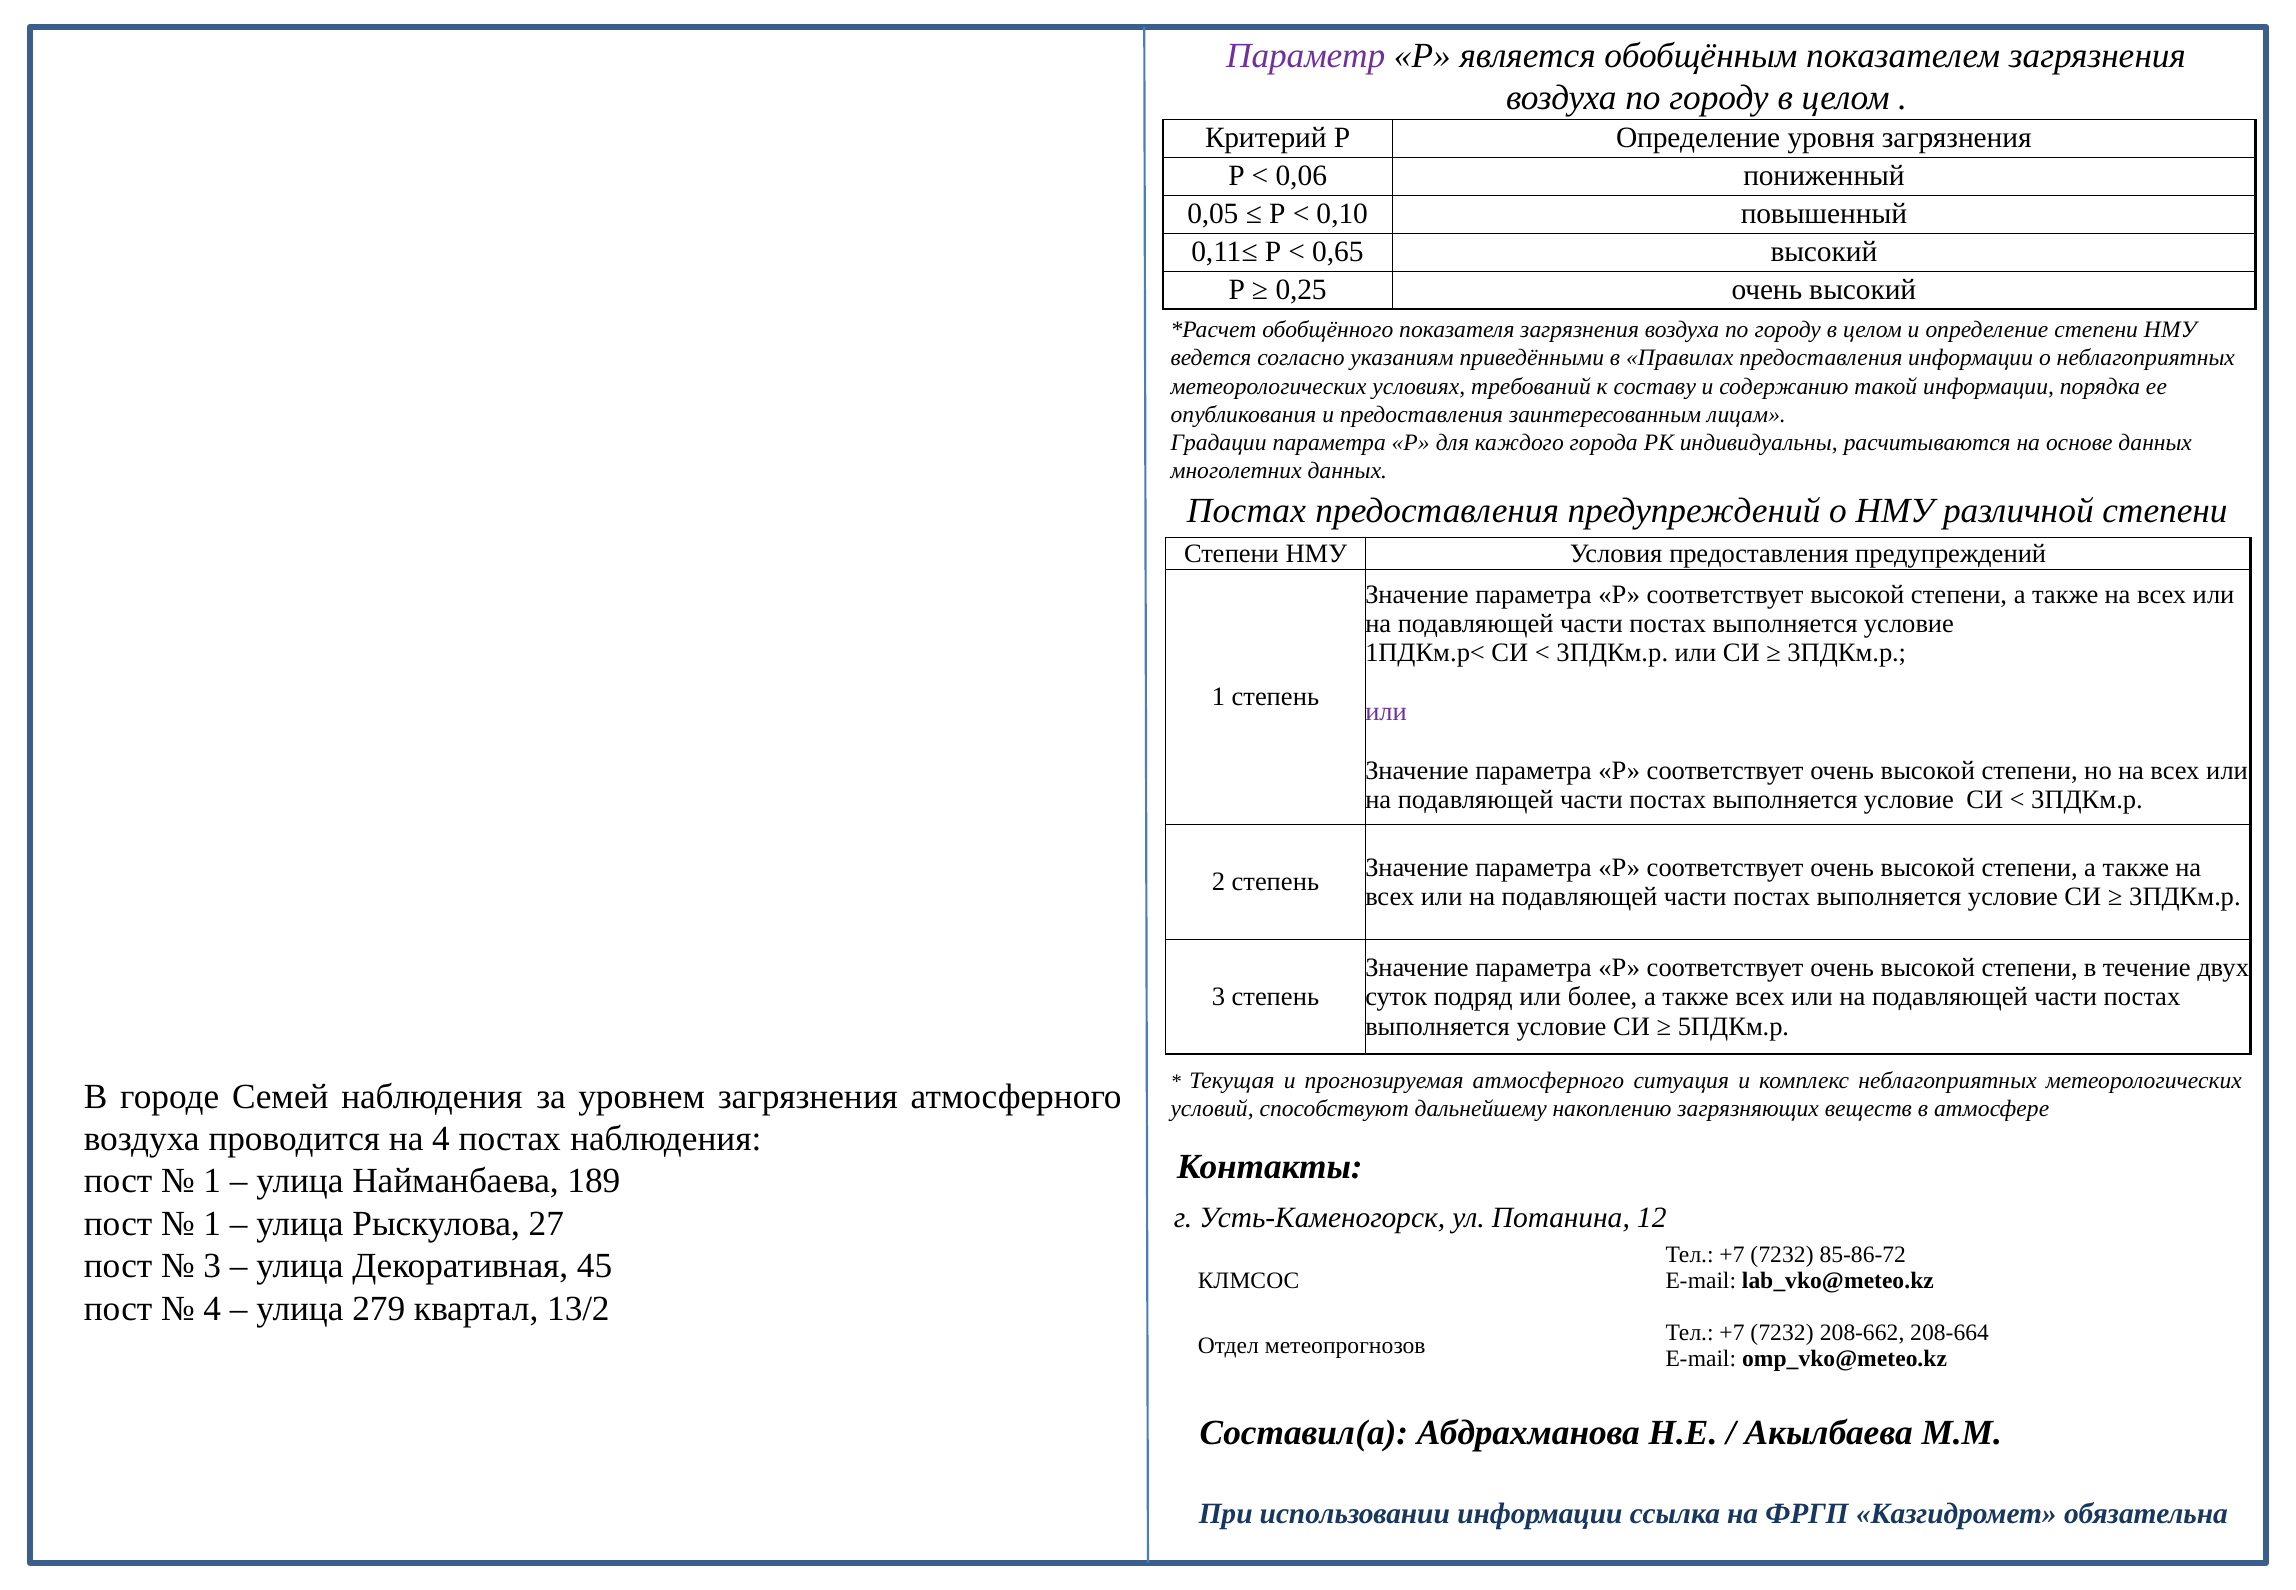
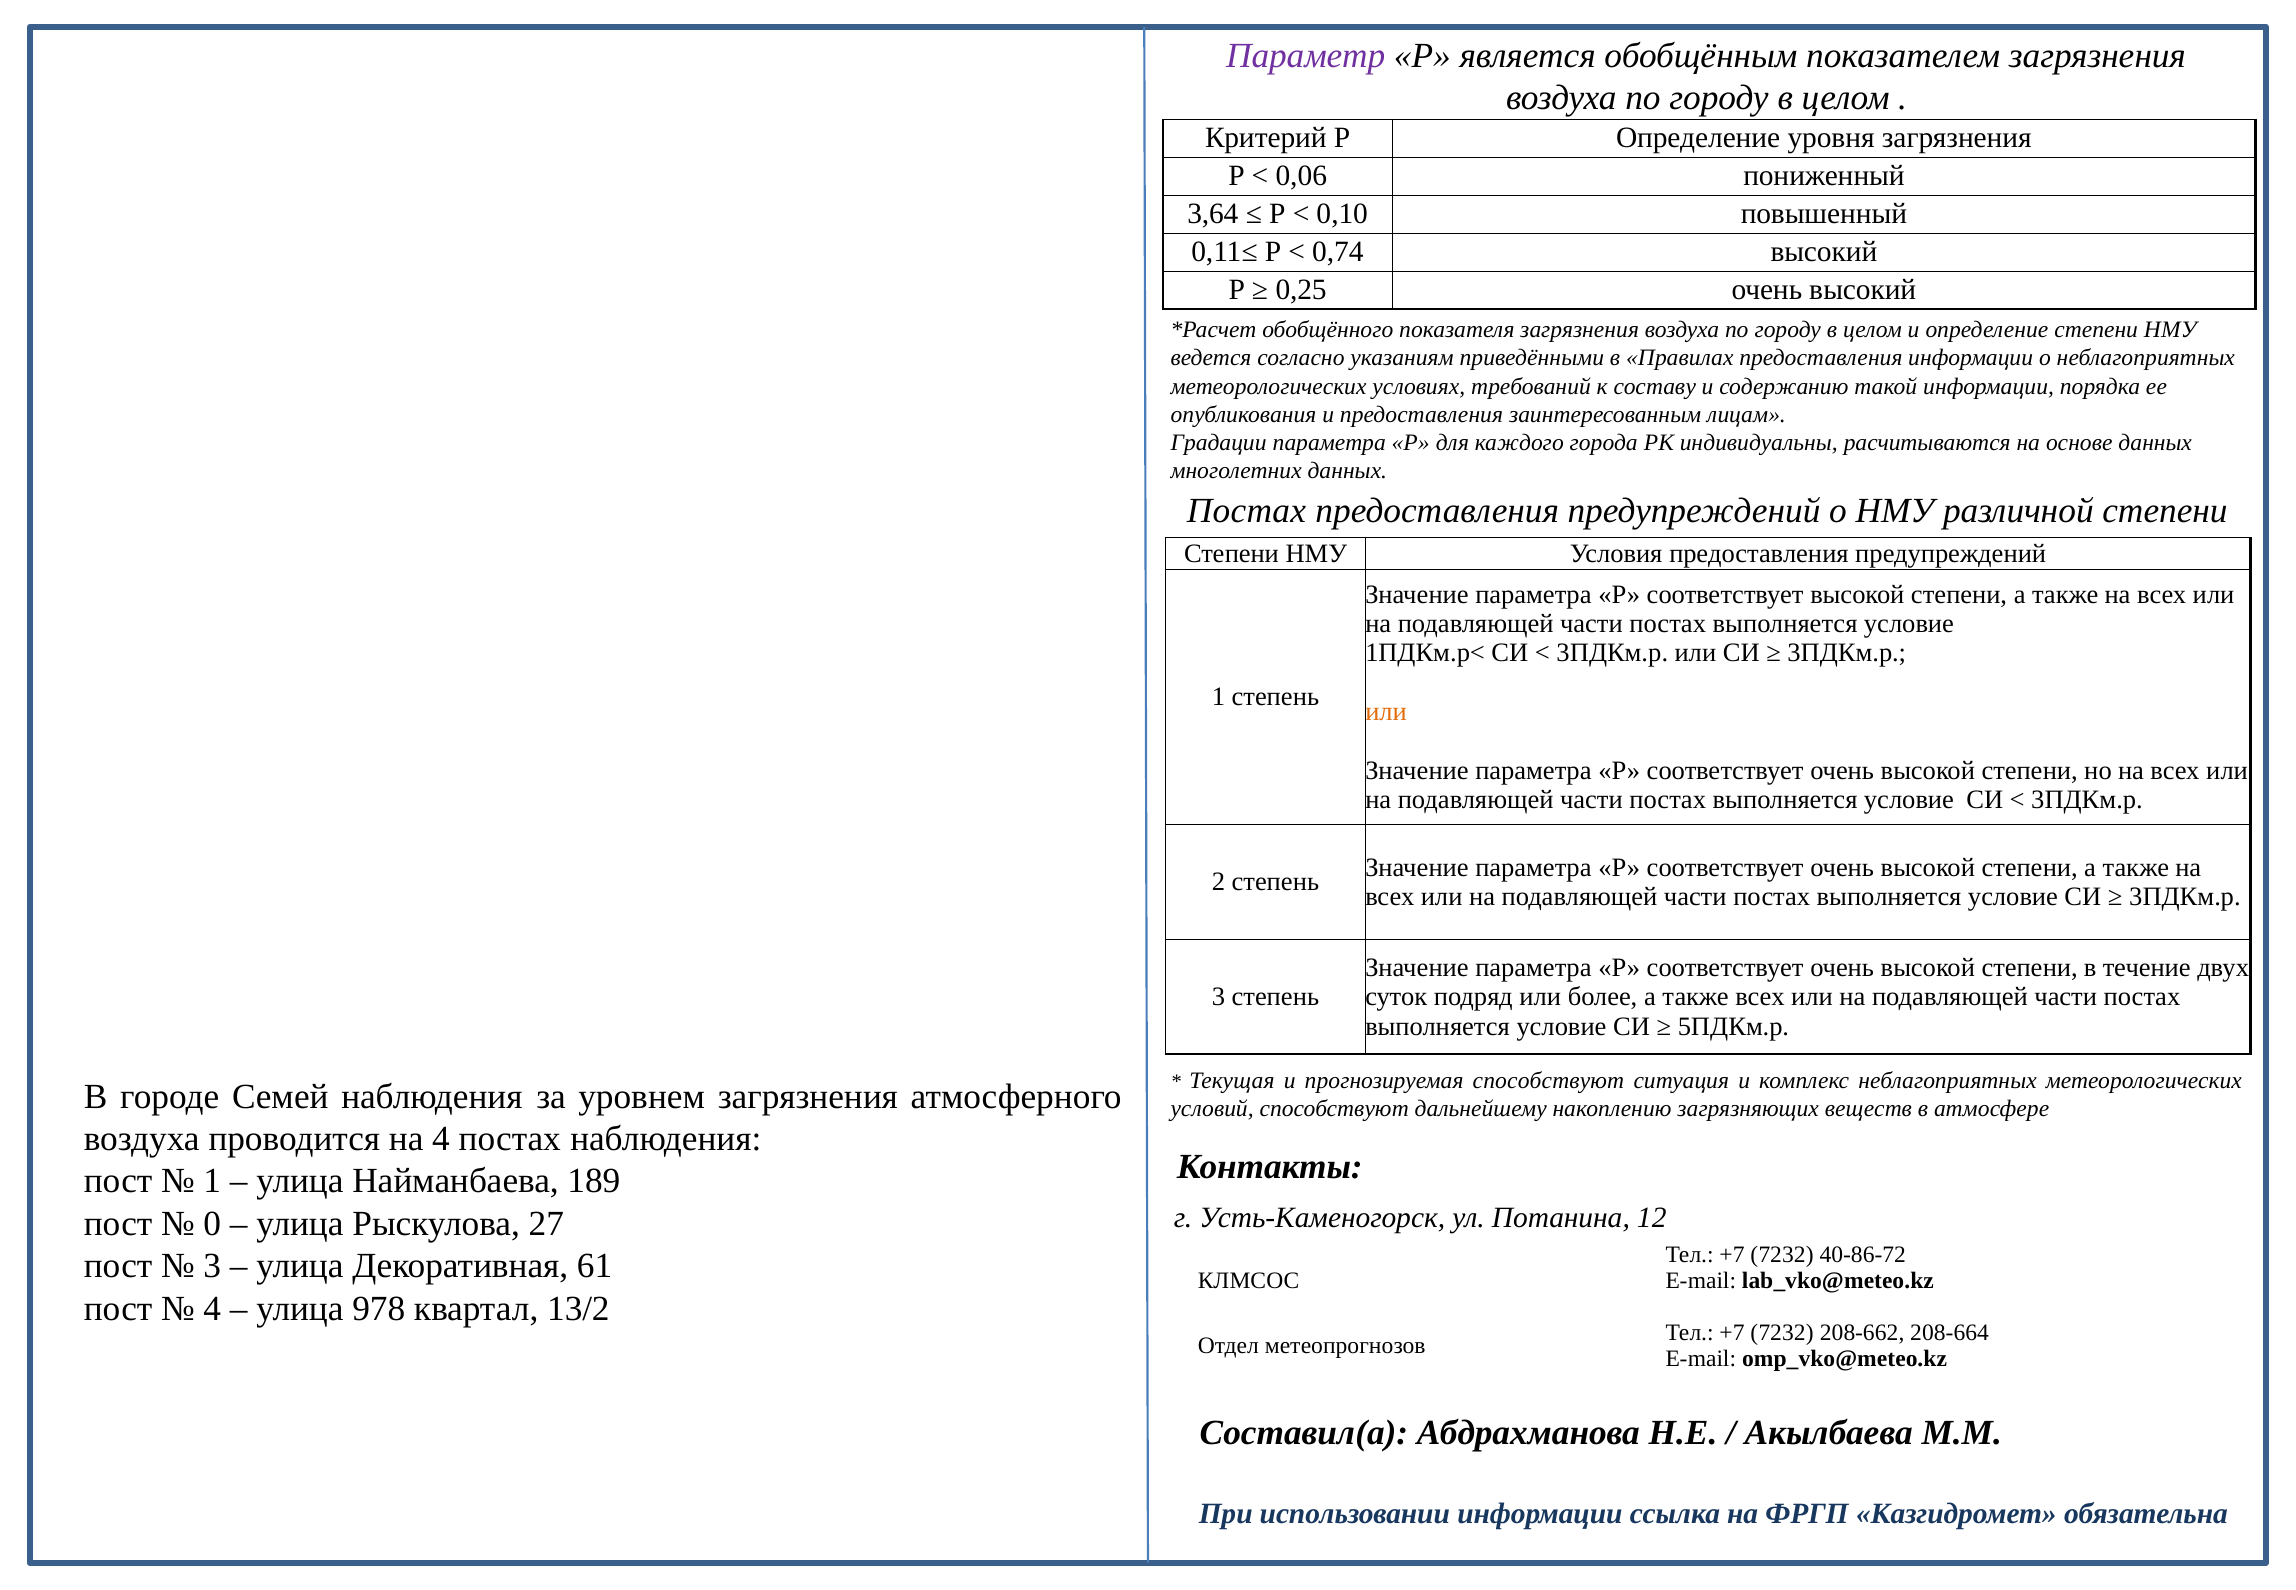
0,05: 0,05 -> 3,64
0,65: 0,65 -> 0,74
или at (1386, 712) colour: purple -> orange
прогнозируемая атмосферного: атмосферного -> способствуют
1 at (212, 1223): 1 -> 0
85-86-72: 85-86-72 -> 40-86-72
45: 45 -> 61
279: 279 -> 978
